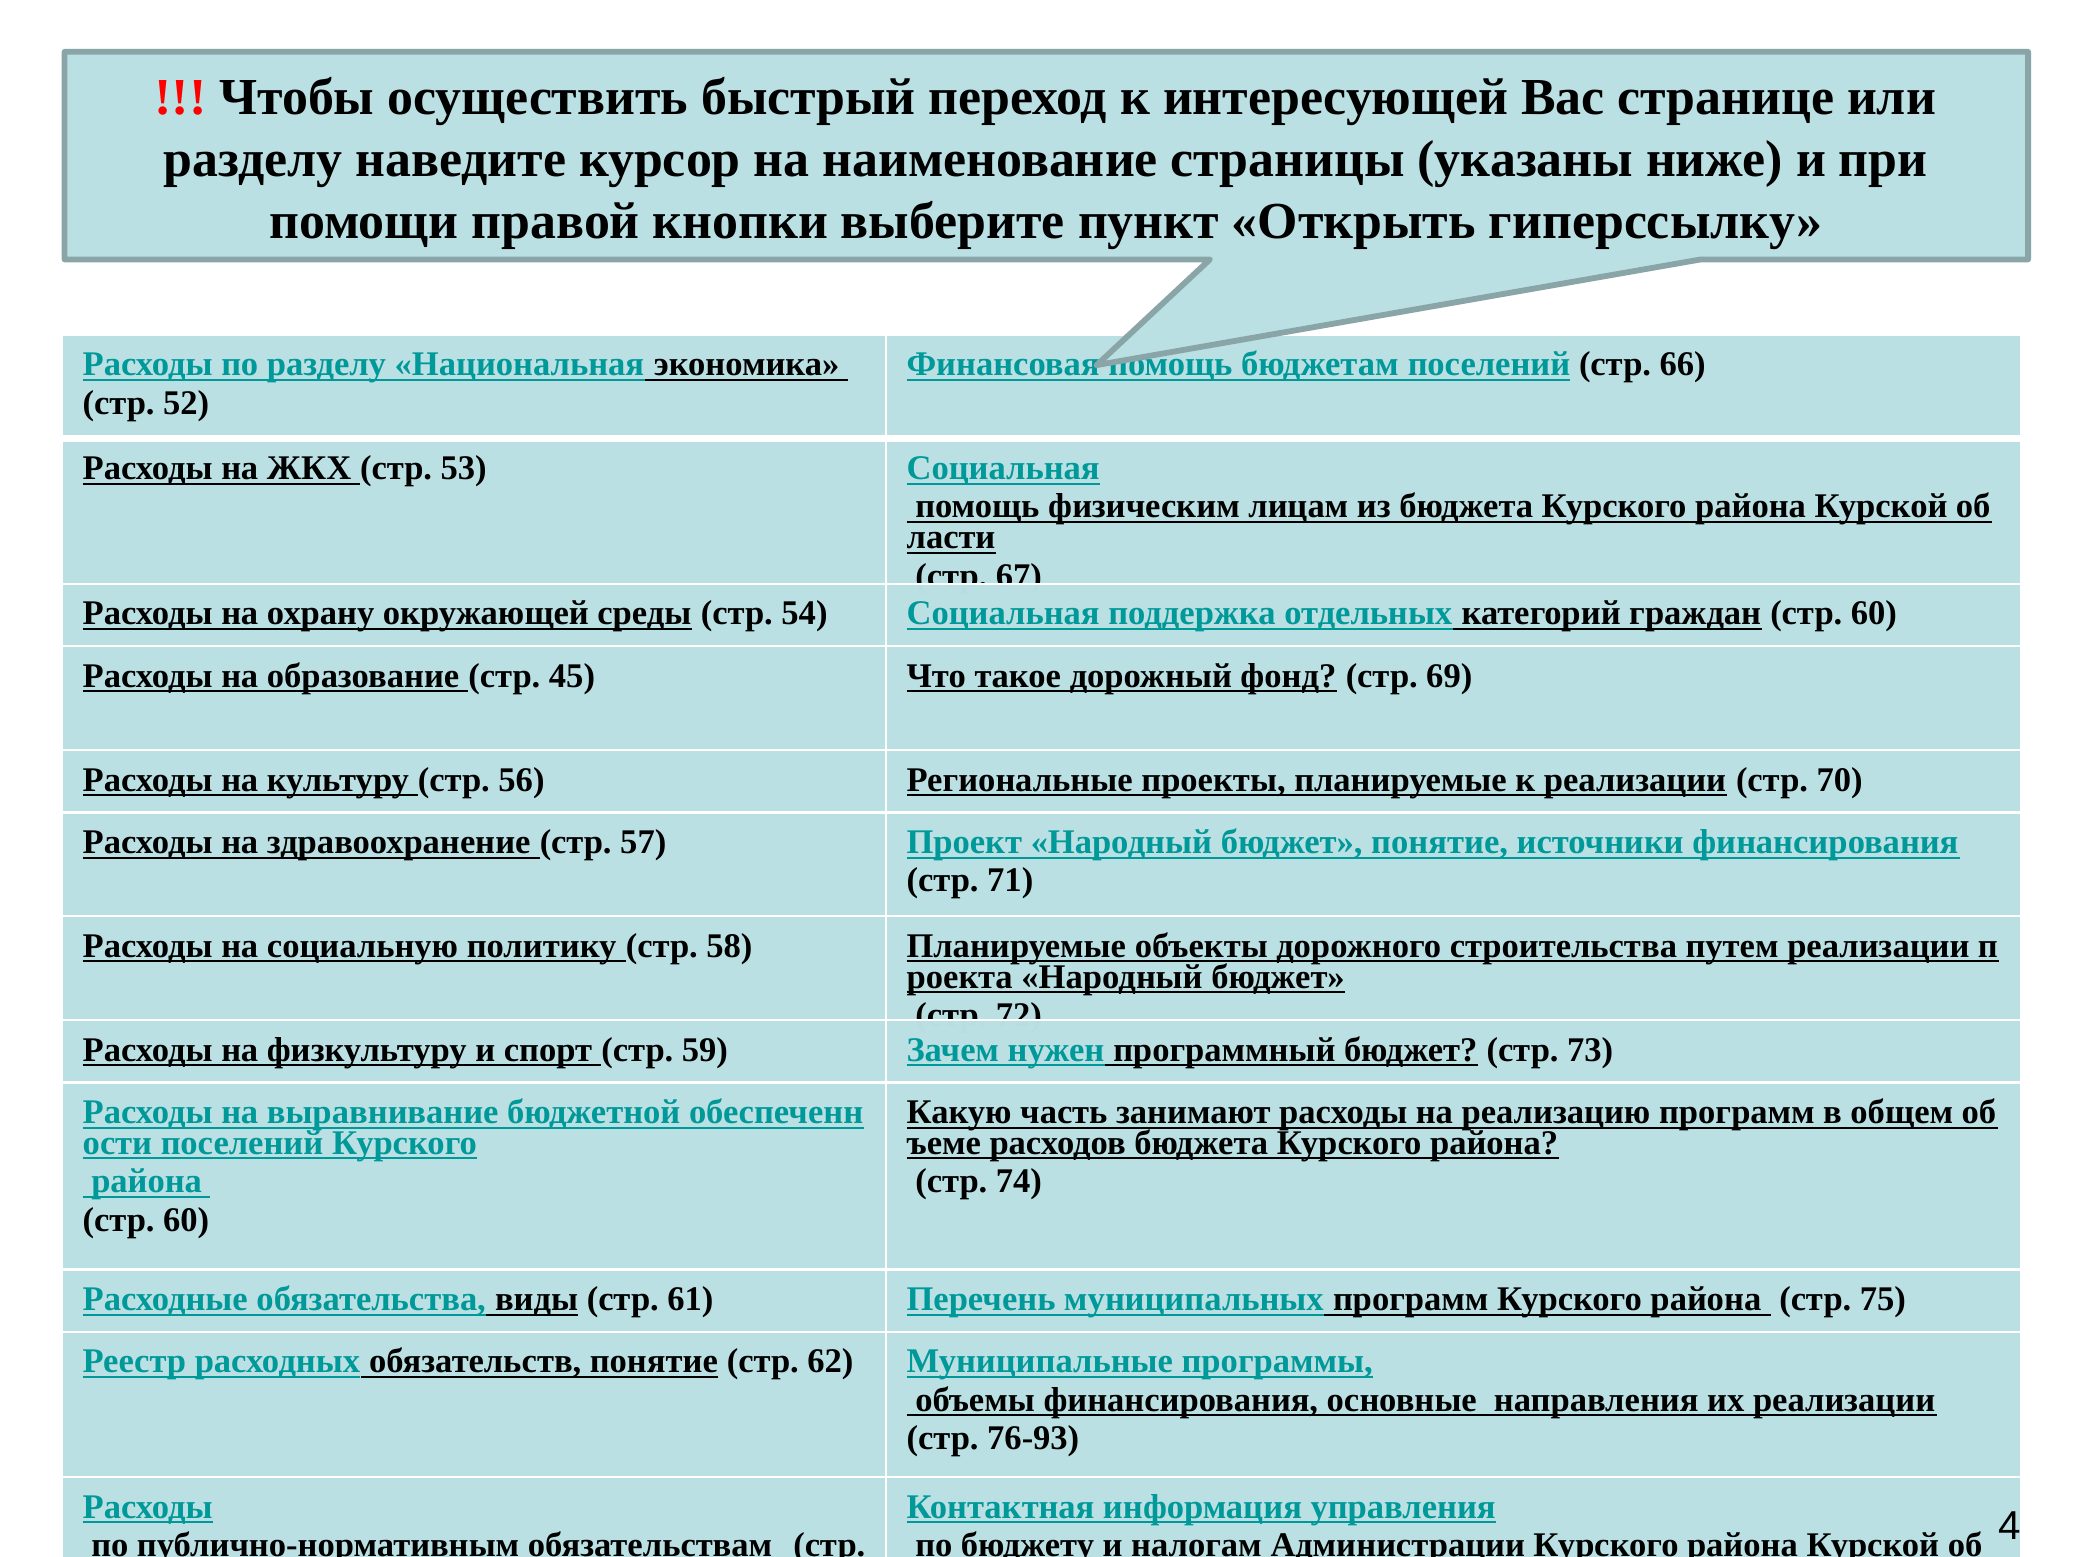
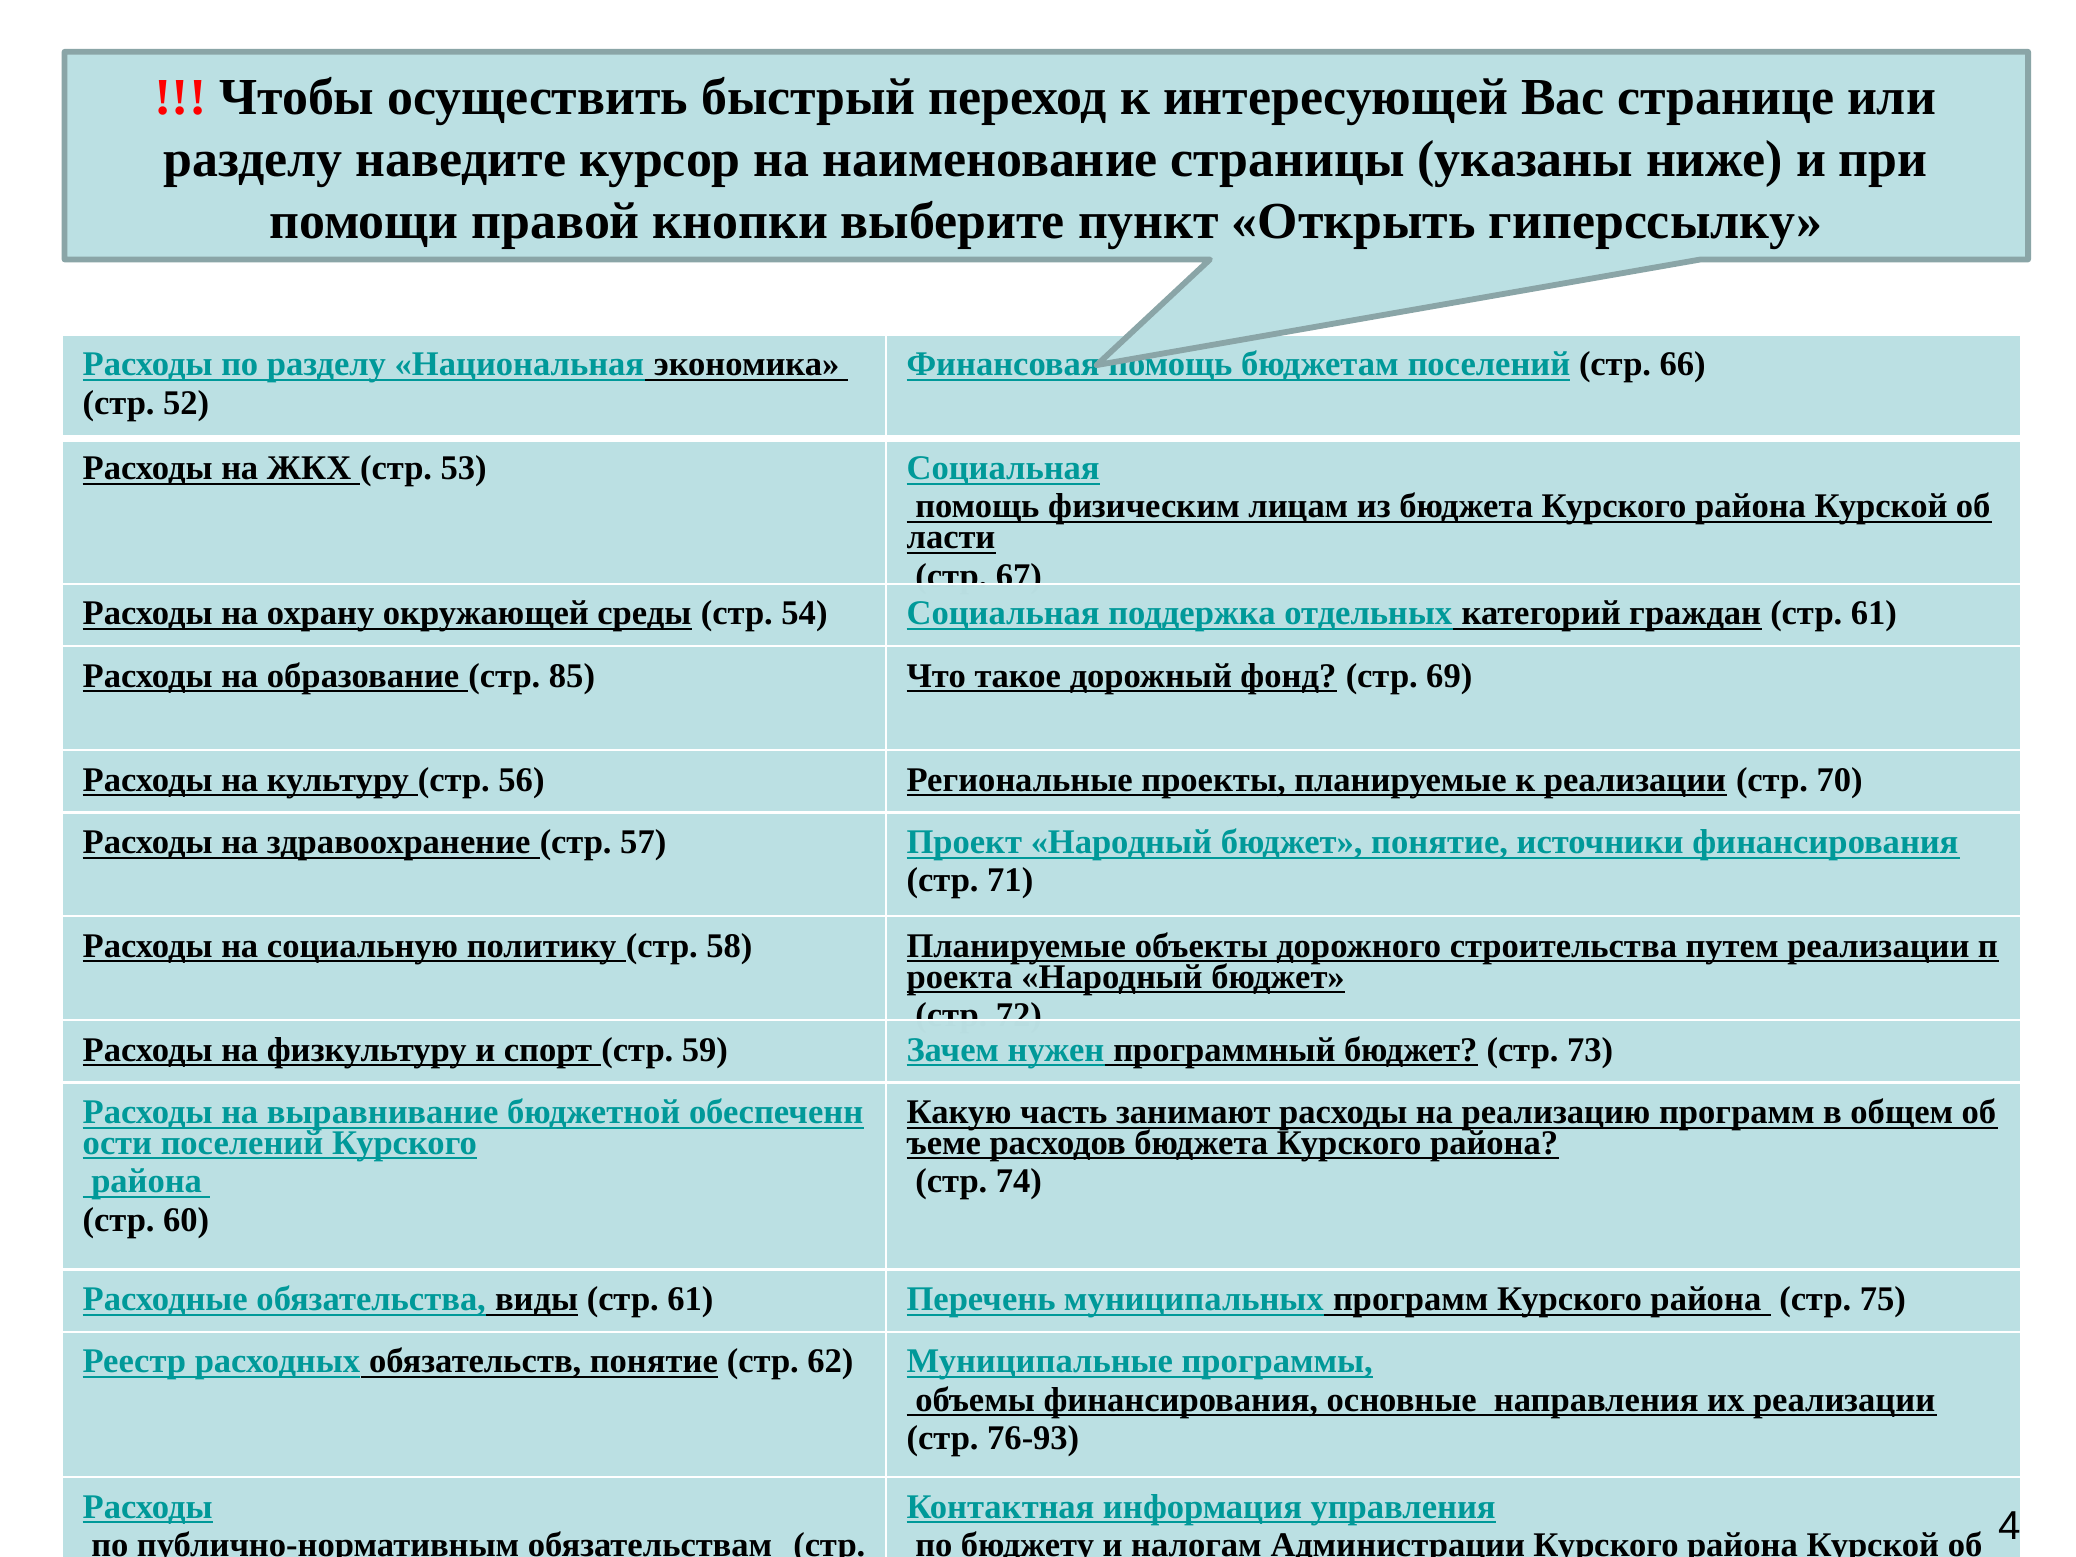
граждан стр 60: 60 -> 61
45: 45 -> 85
